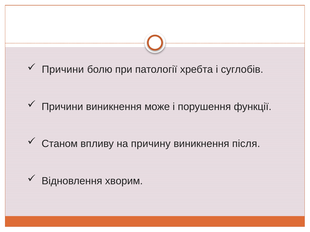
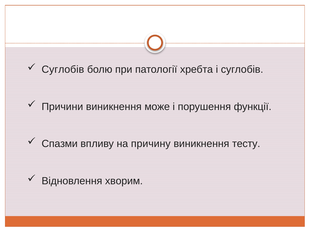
Причини at (63, 70): Причини -> Суглобів
Станом: Станом -> Спазми
після: після -> тесту
